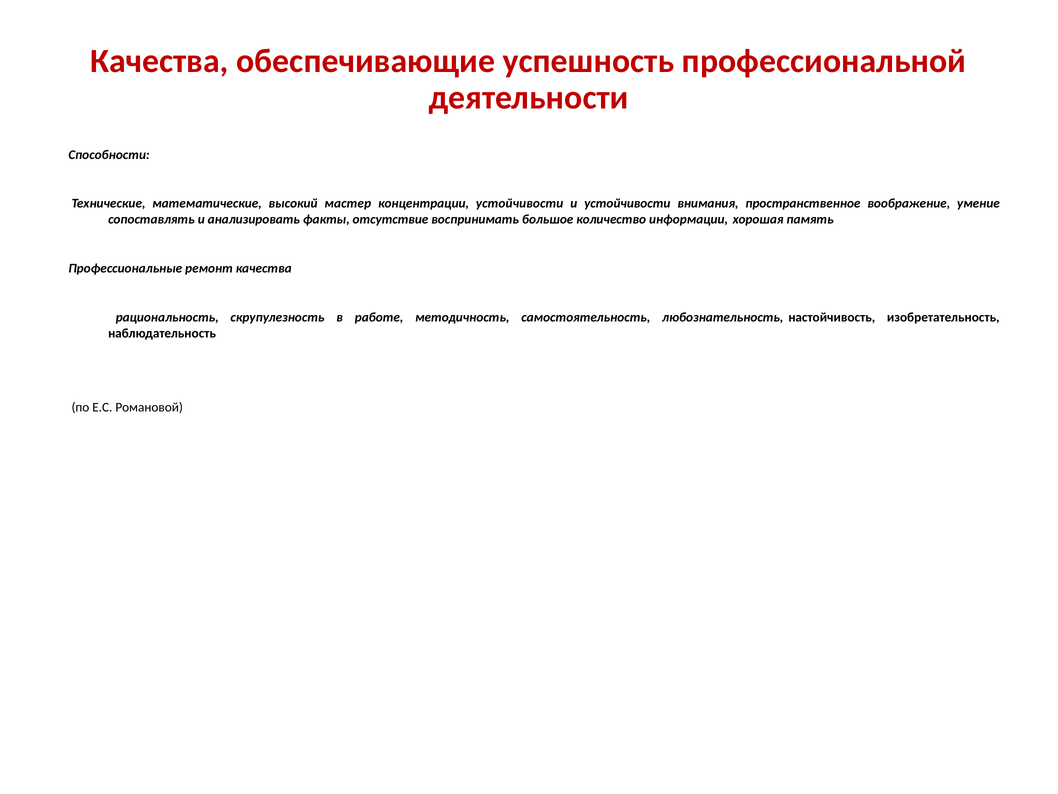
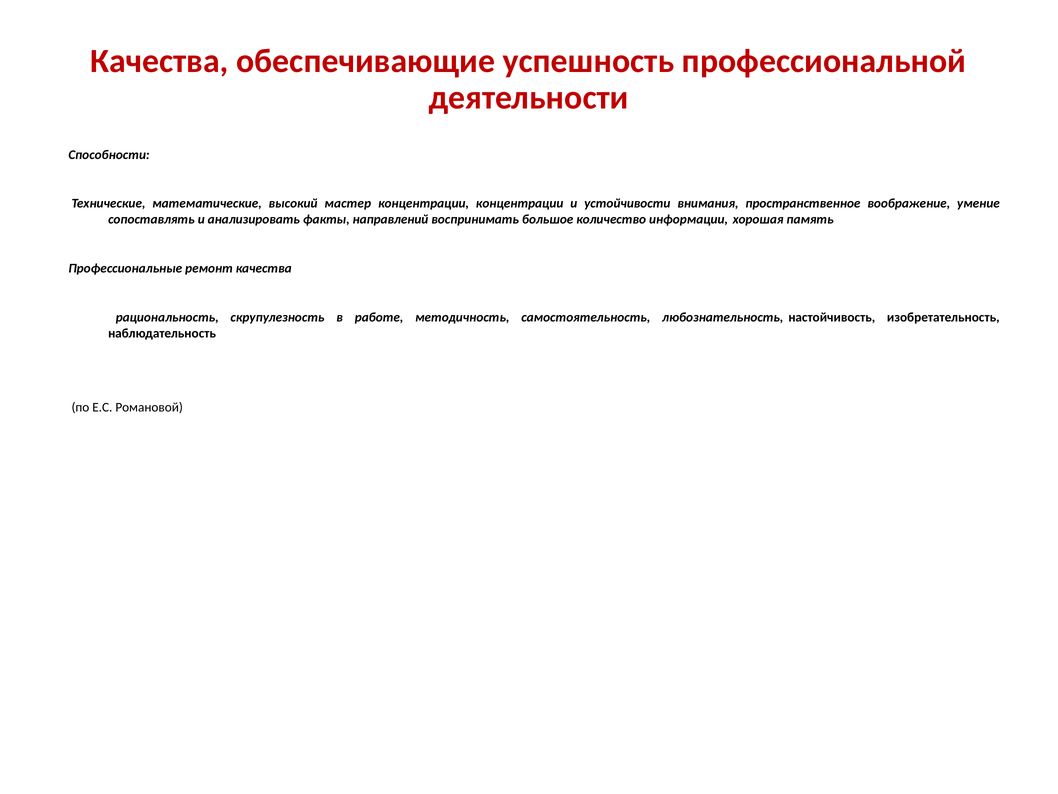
концентрации устойчивости: устойчивости -> концентрации
отсутствие: отсутствие -> направлений
